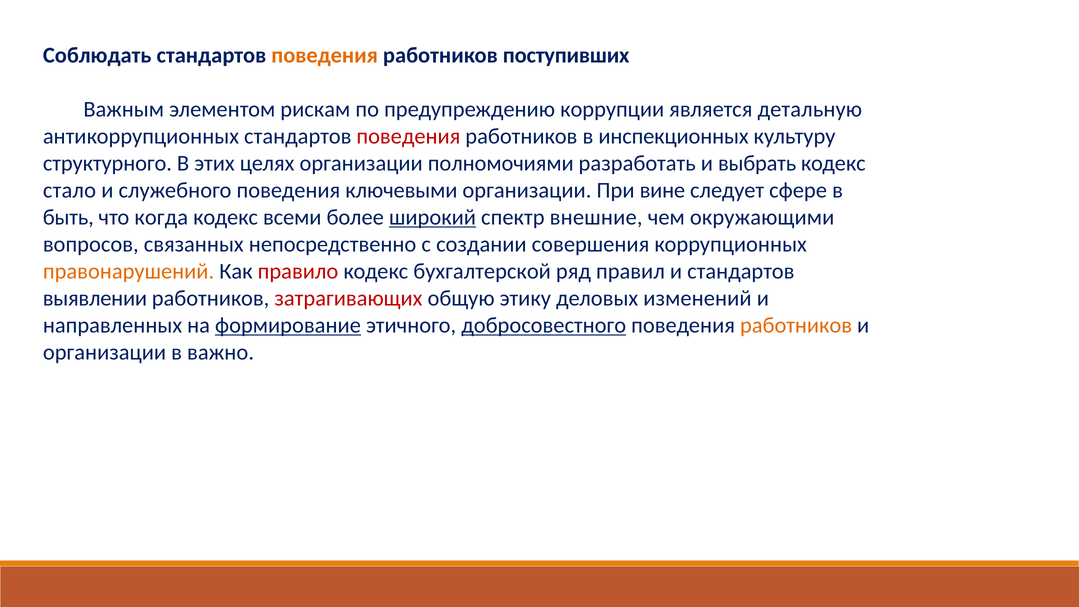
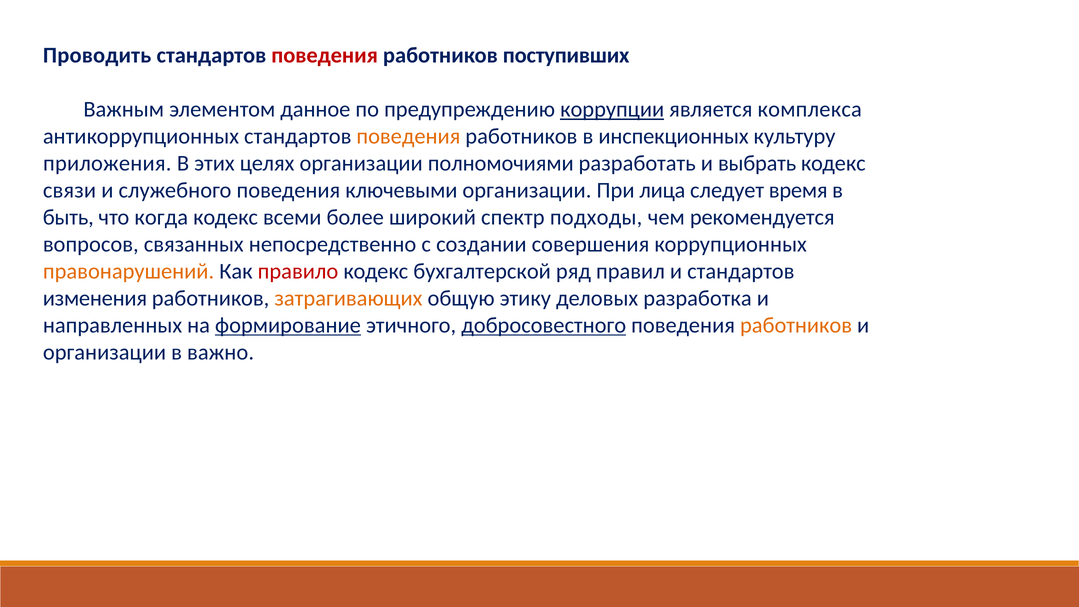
Соблюдать: Соблюдать -> Проводить
поведения at (325, 55) colour: orange -> red
рискам: рискам -> данное
коррупции underline: none -> present
детальную: детальную -> комплекса
поведения at (408, 136) colour: red -> orange
структурного: структурного -> приложения
стало: стало -> связи
вине: вине -> лица
сфере: сфере -> время
широкий underline: present -> none
внешние: внешние -> подходы
окружающими: окружающими -> рекомендуется
выявлении: выявлении -> изменения
затрагивающих colour: red -> orange
изменений: изменений -> разработка
